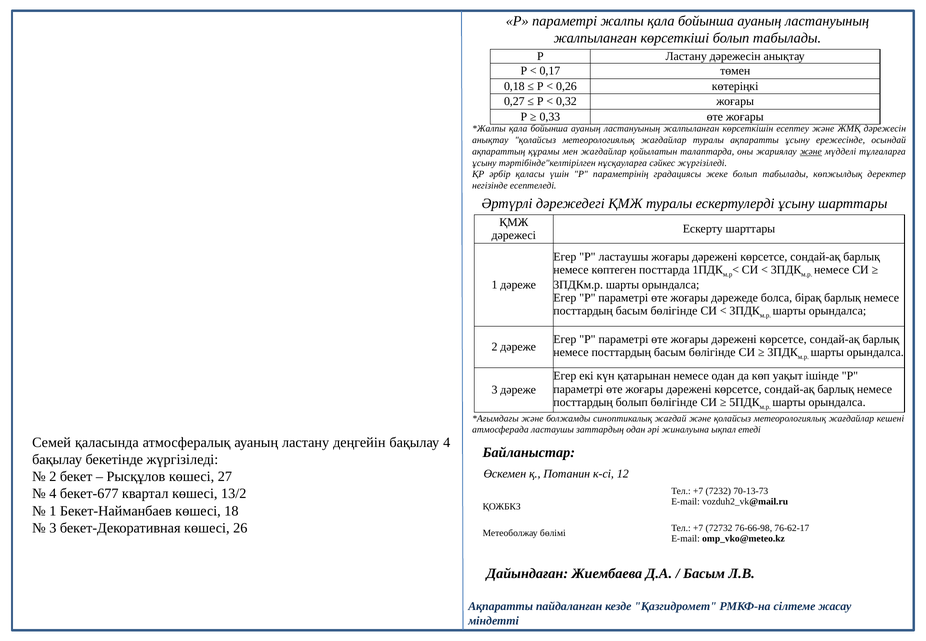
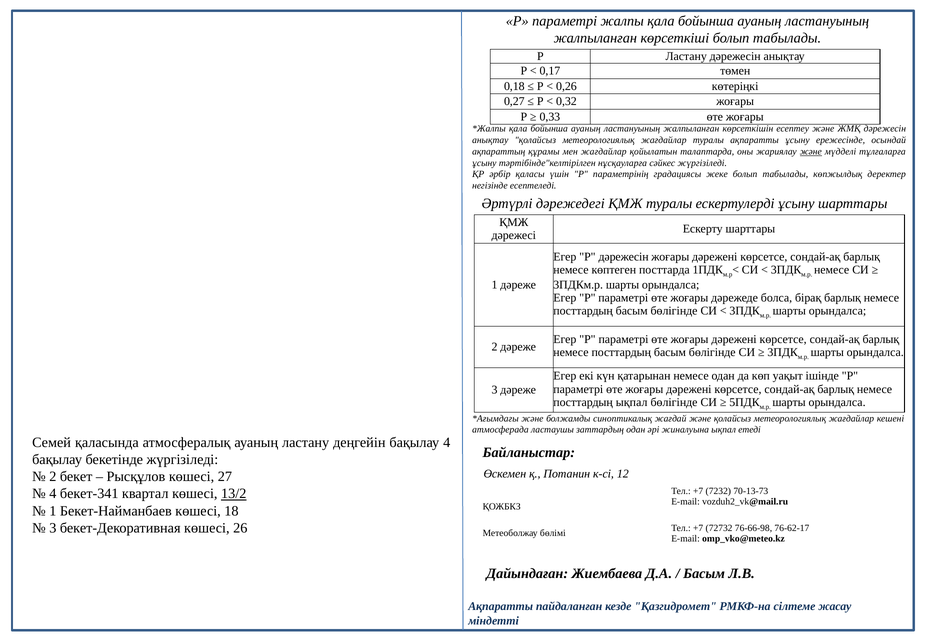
Р ластаушы: ластаушы -> дәрежесін
посттардың болып: болып -> ықпал
бекет-677: бекет-677 -> бекет-341
13/2 underline: none -> present
